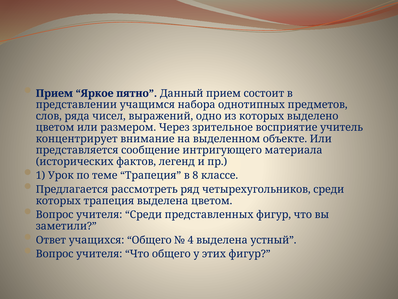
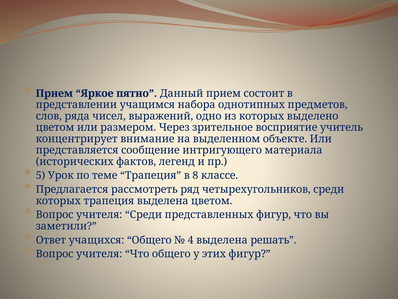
1: 1 -> 5
устный: устный -> решать
